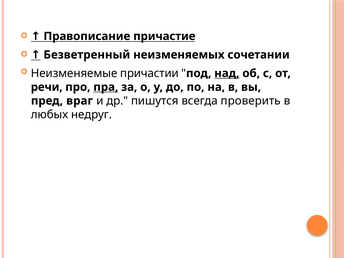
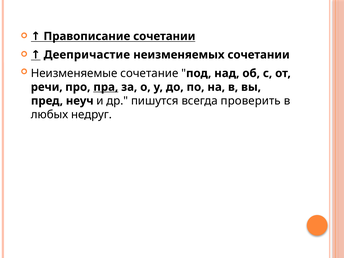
Правописание причастие: причастие -> сочетании
Безветренный: Безветренный -> Деепричастие
причастии: причастии -> сочетание
над underline: present -> none
враг: враг -> неуч
